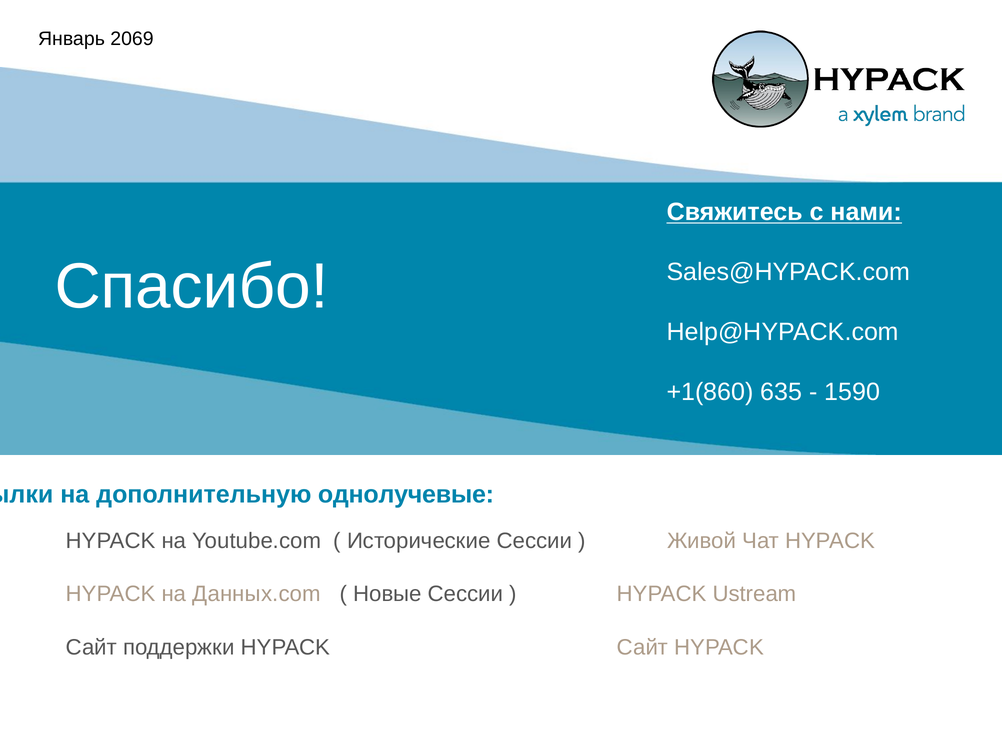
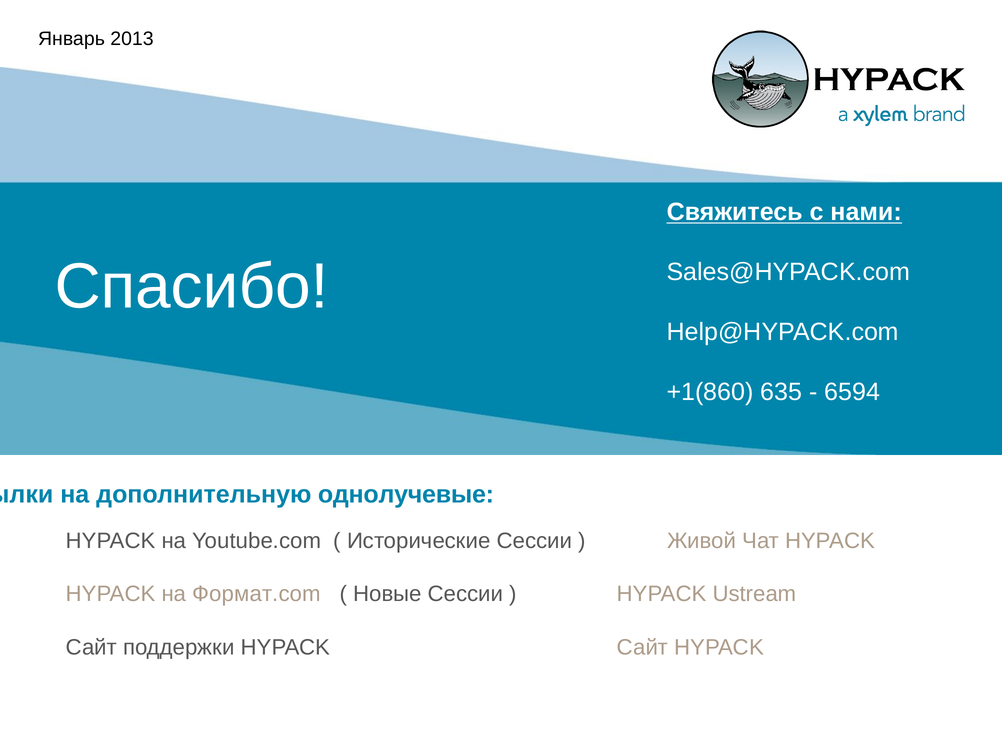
2069: 2069 -> 2013
1590: 1590 -> 6594
Данных.com: Данных.com -> Формат.com
